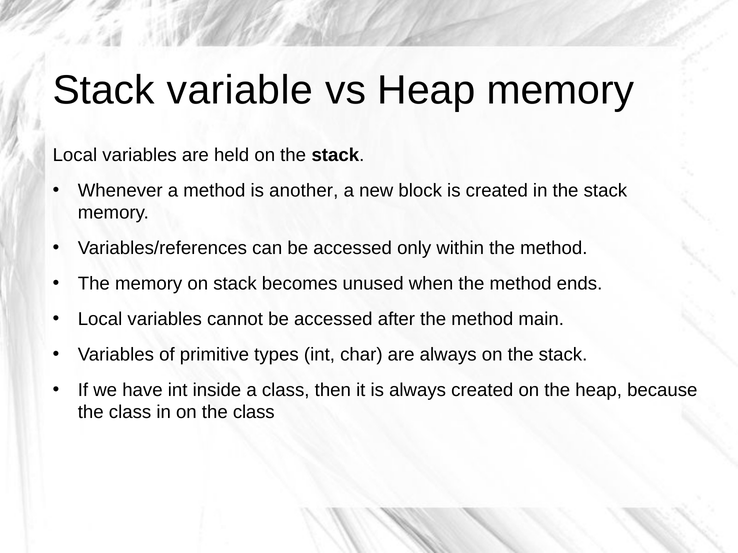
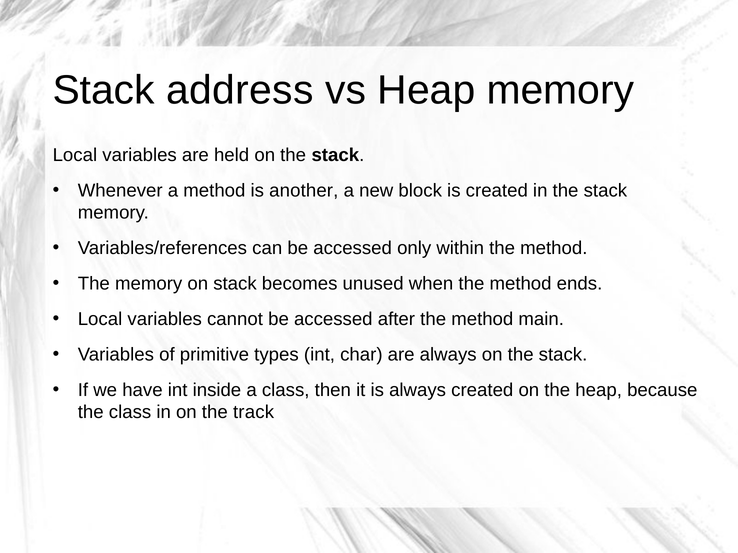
variable: variable -> address
on the class: class -> track
